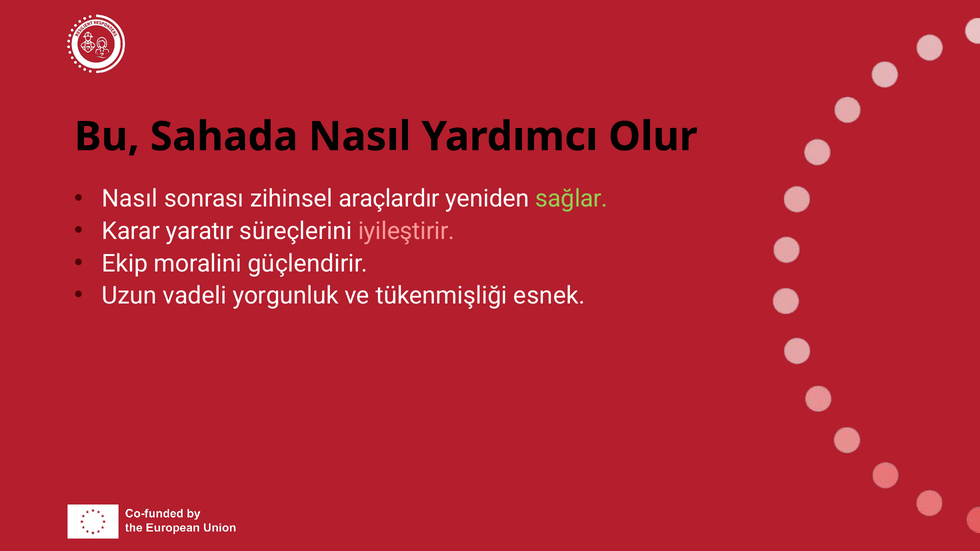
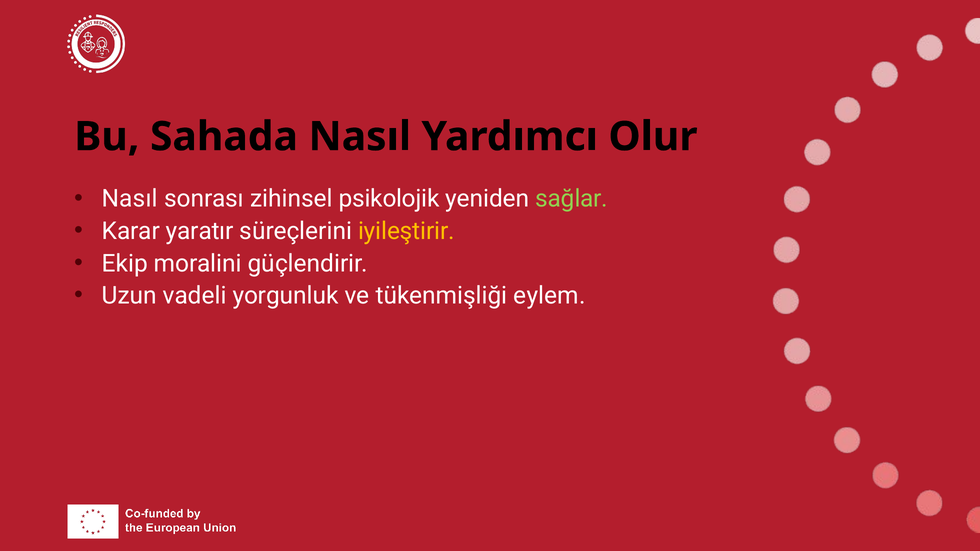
araçlardır: araçlardır -> psikolojik
iyileştirir colour: pink -> yellow
esnek: esnek -> eylem
